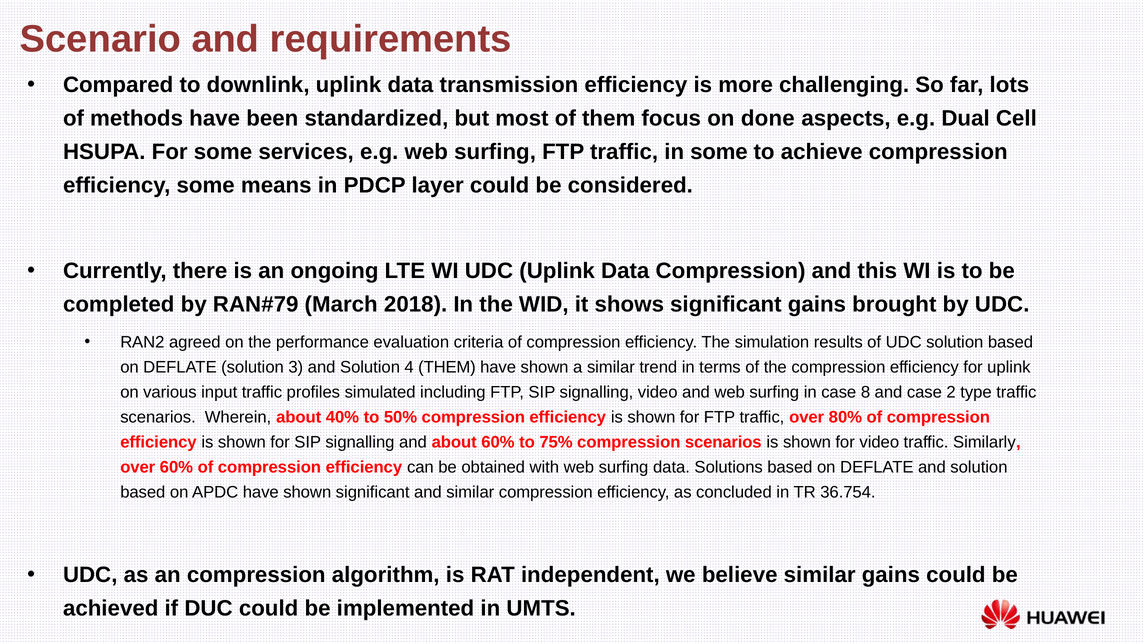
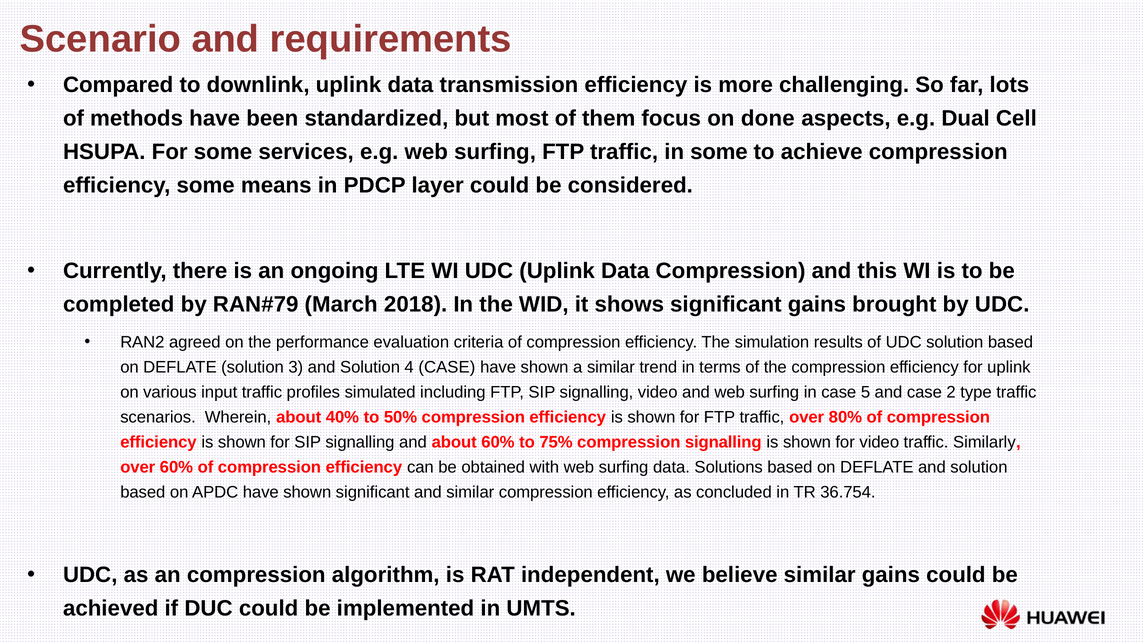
4 THEM: THEM -> CASE
8: 8 -> 5
compression scenarios: scenarios -> signalling
